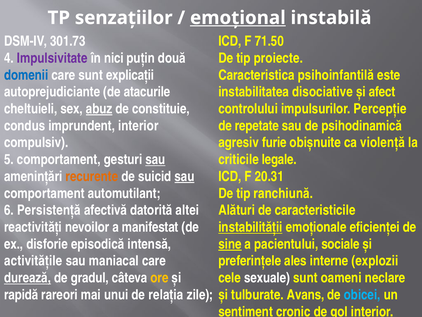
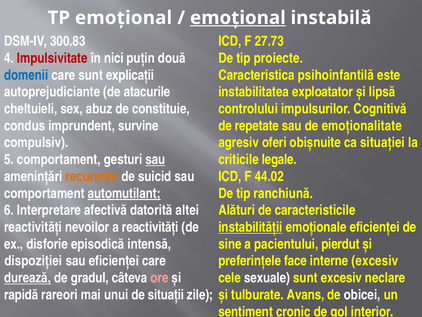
TP senzaţiilor: senzaţiilor -> emoţional
301.73: 301.73 -> 300.83
71.50: 71.50 -> 27.73
Impulsivitate colour: purple -> red
disociative: disociative -> exploatator
afect: afect -> lipsă
abuz underline: present -> none
Percepţie: Percepţie -> Cognitivă
imprundent interior: interior -> survine
psihodinamică: psihodinamică -> emoţionalitate
furie: furie -> oferi
violenţă: violenţă -> situaţiei
sau at (184, 176) underline: present -> none
20.31: 20.31 -> 44.02
automutilant underline: none -> present
Persistenţă: Persistenţă -> Interpretare
a manifestat: manifestat -> reactivităţi
sine underline: present -> none
sociale: sociale -> pierdut
activităţile: activităţile -> dispoziţiei
sau maniacal: maniacal -> eficienţei
ales: ales -> face
interne explozii: explozii -> excesiv
ore colour: yellow -> pink
sunt oameni: oameni -> excesiv
relaţia: relaţia -> situaţii
obicei colour: light blue -> white
